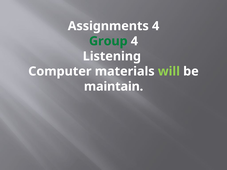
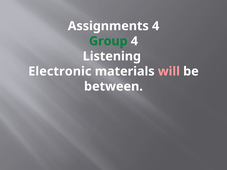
Computer: Computer -> Electronic
will colour: light green -> pink
maintain: maintain -> between
